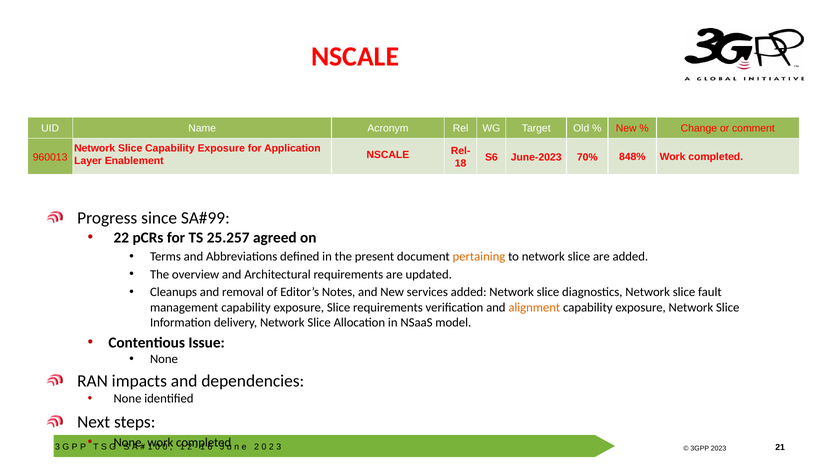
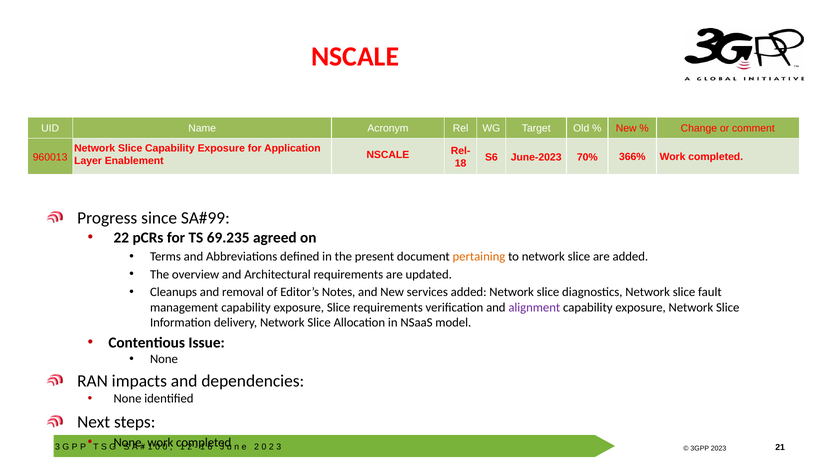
848%: 848% -> 366%
25.257: 25.257 -> 69.235
alignment colour: orange -> purple
